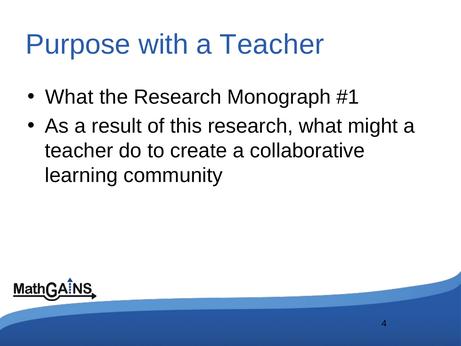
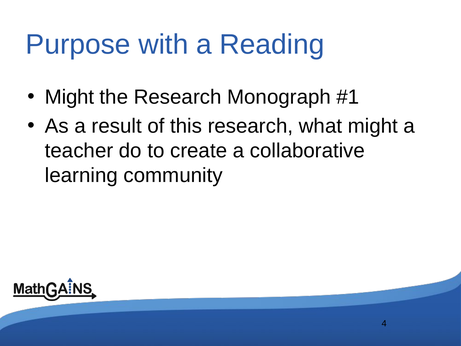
with a Teacher: Teacher -> Reading
What at (69, 97): What -> Might
